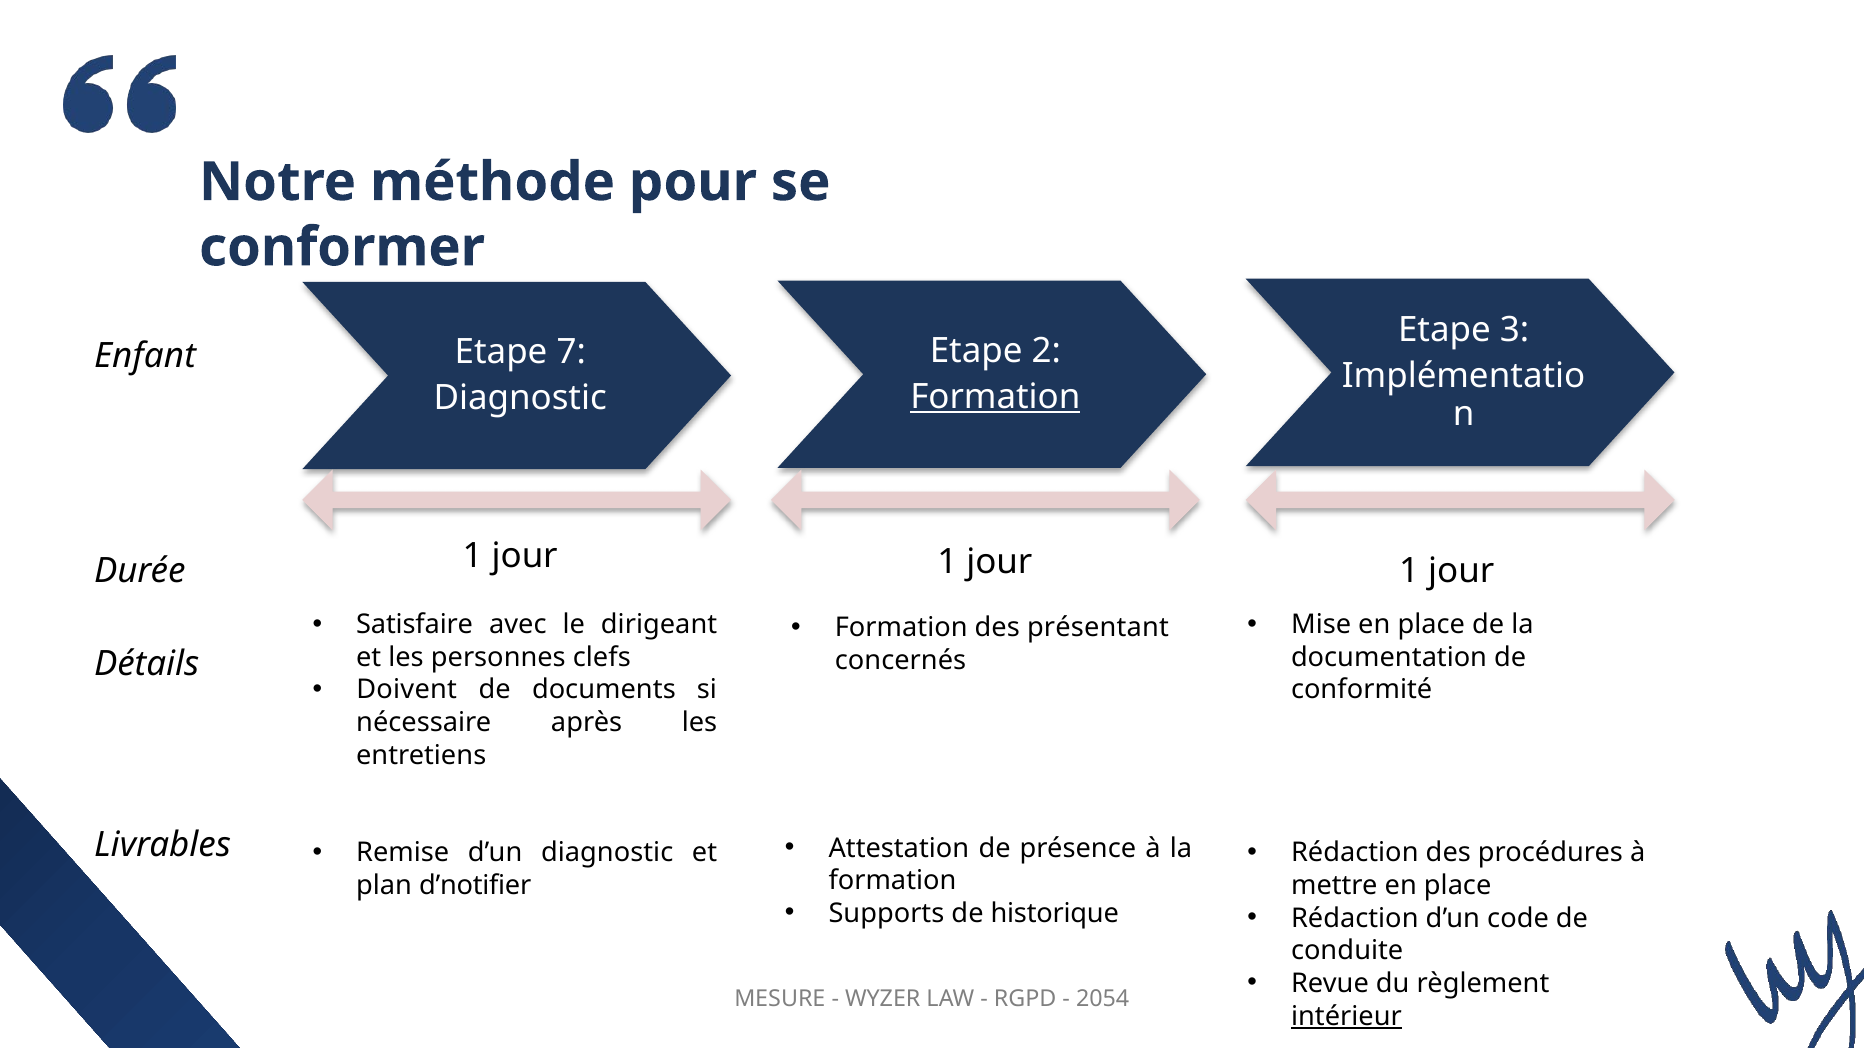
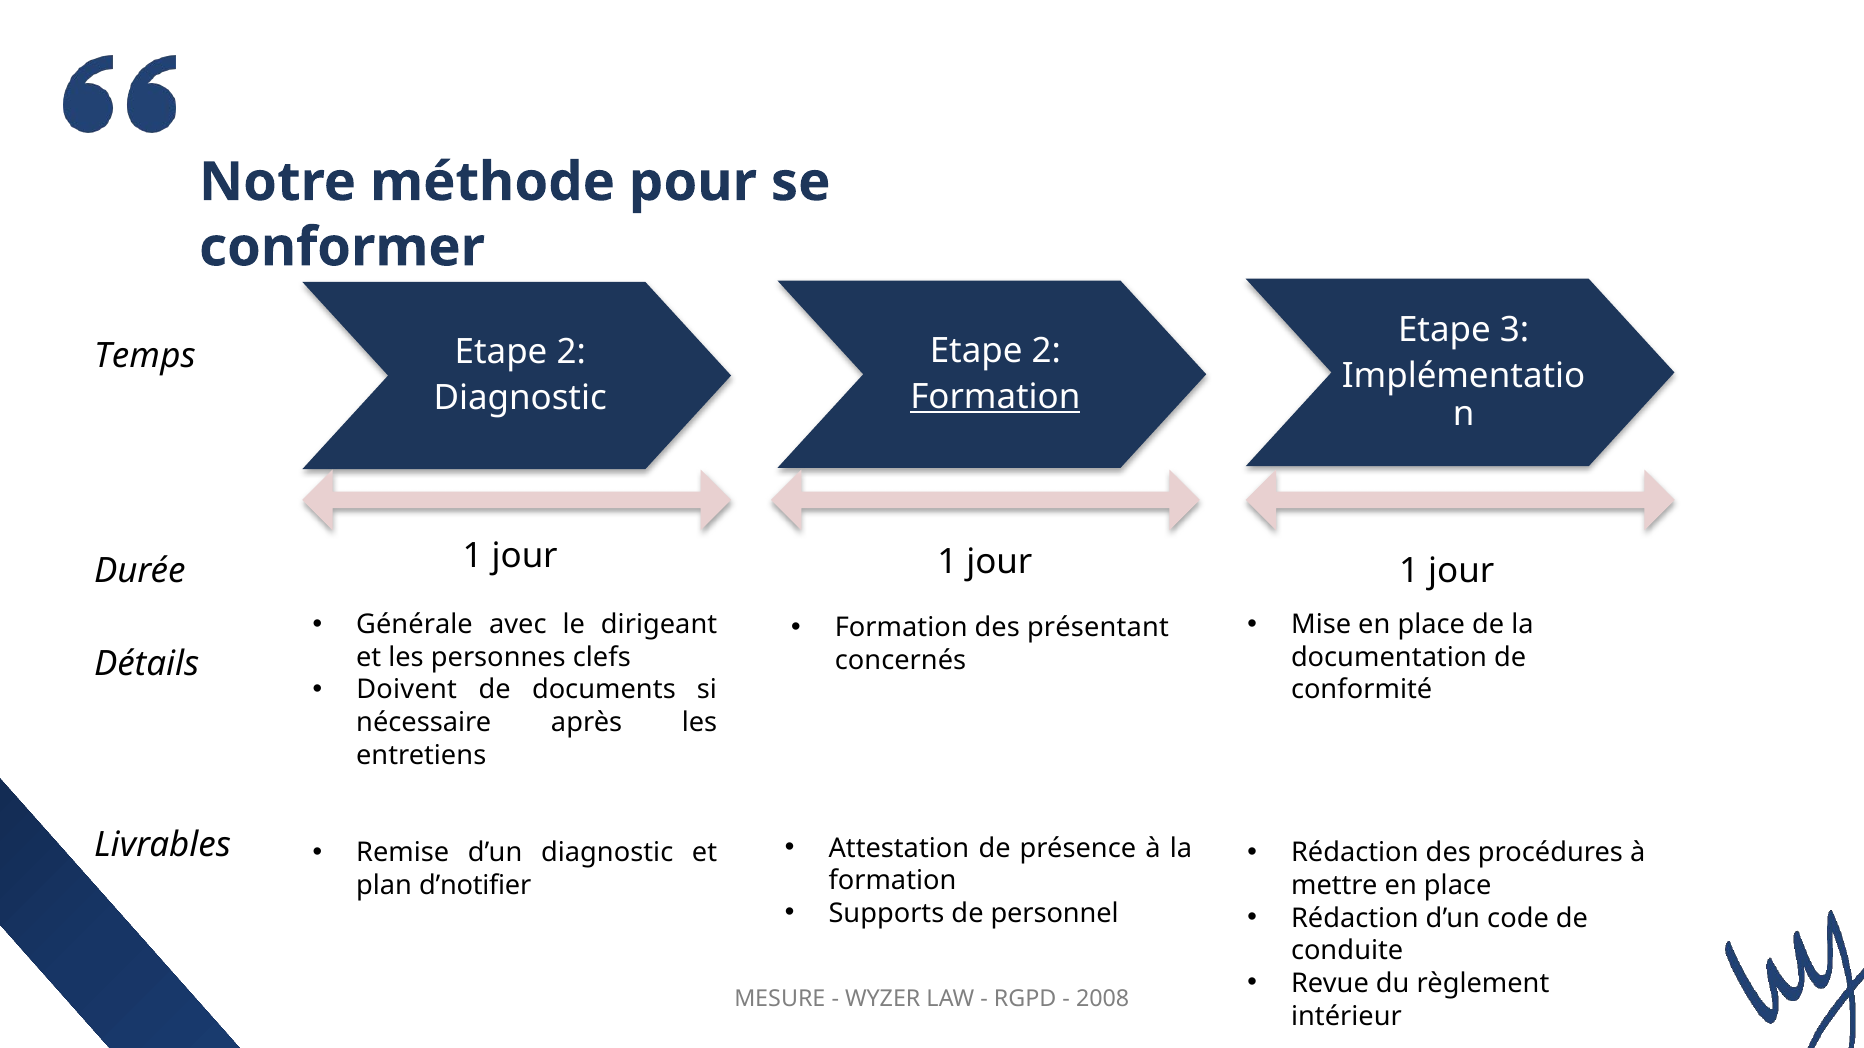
7 at (571, 353): 7 -> 2
Enfant: Enfant -> Temps
Satisfaire: Satisfaire -> Générale
historique: historique -> personnel
2054: 2054 -> 2008
intérieur underline: present -> none
